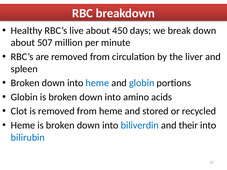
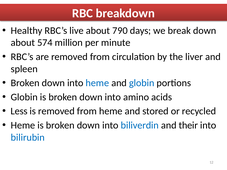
450: 450 -> 790
507: 507 -> 574
Clot: Clot -> Less
